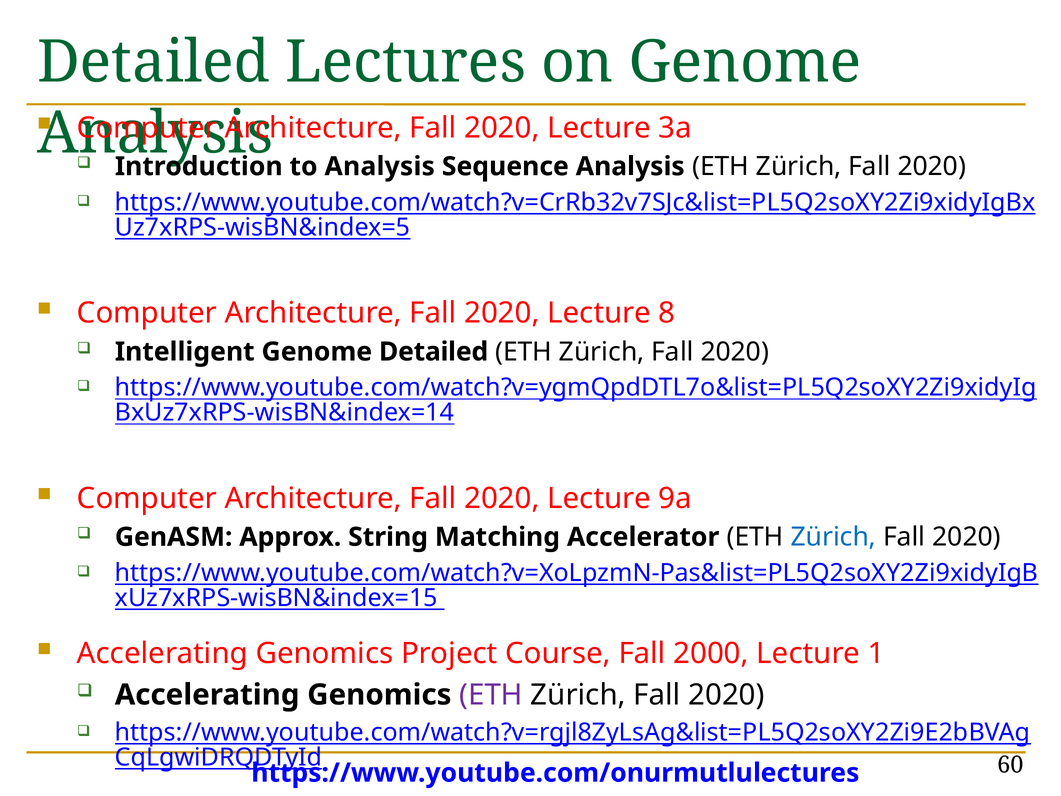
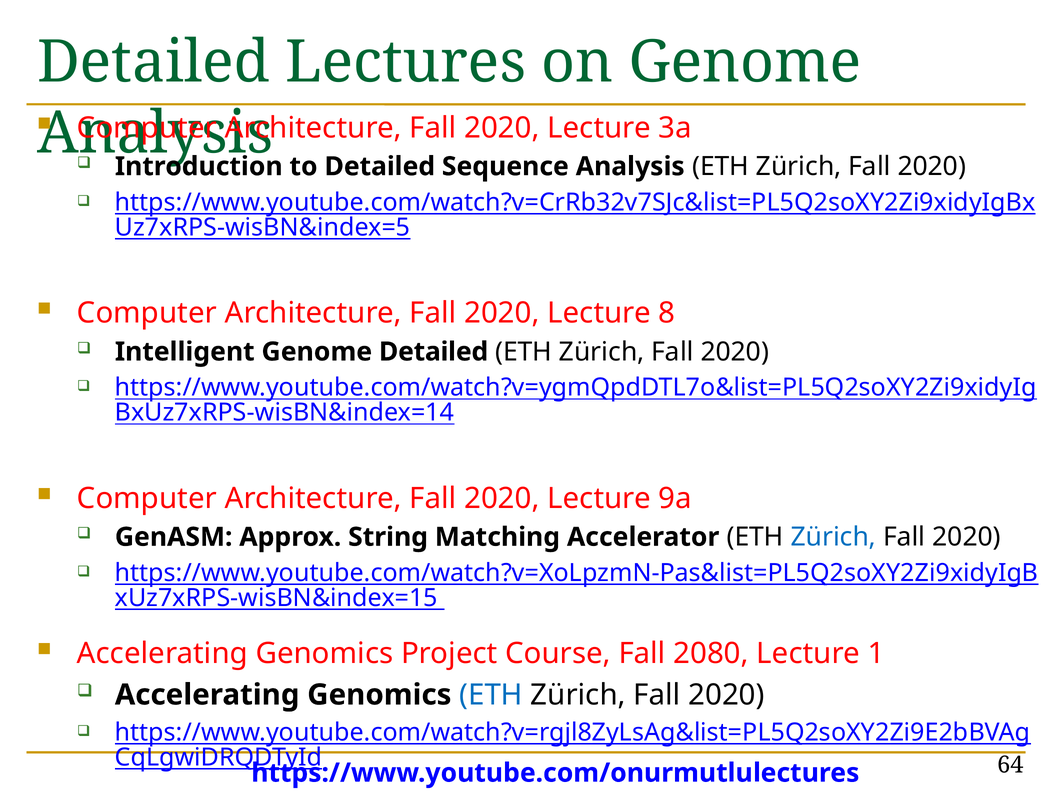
to Analysis: Analysis -> Detailed
2000: 2000 -> 2080
ETH at (491, 695) colour: purple -> blue
60: 60 -> 64
